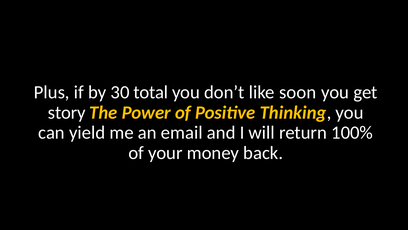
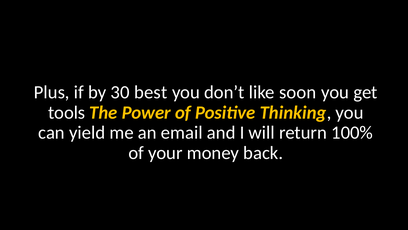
total: total -> best
story: story -> tools
